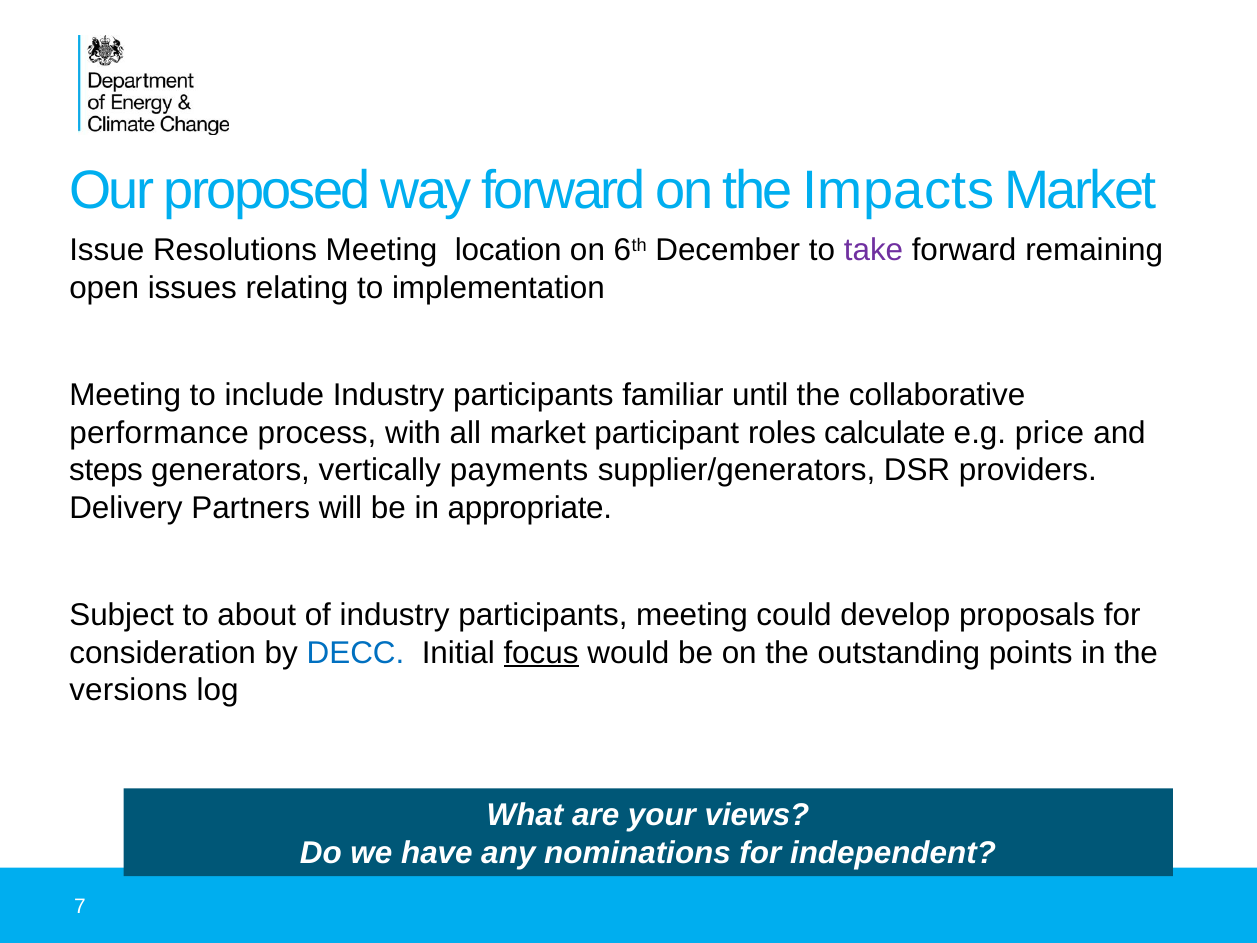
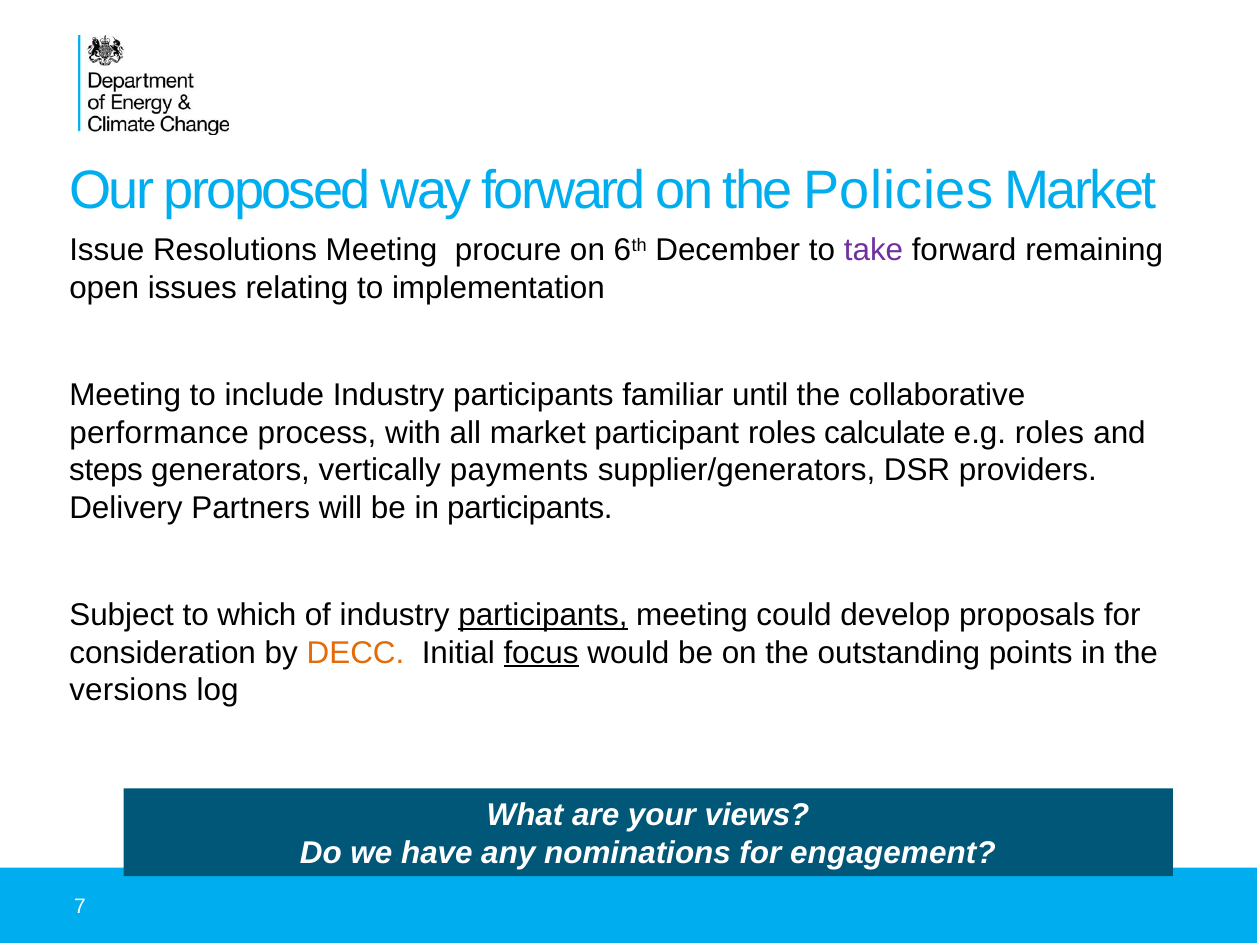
Impacts: Impacts -> Policies
location: location -> procure
e.g price: price -> roles
in appropriate: appropriate -> participants
about: about -> which
participants at (543, 615) underline: none -> present
DECC colour: blue -> orange
independent: independent -> engagement
